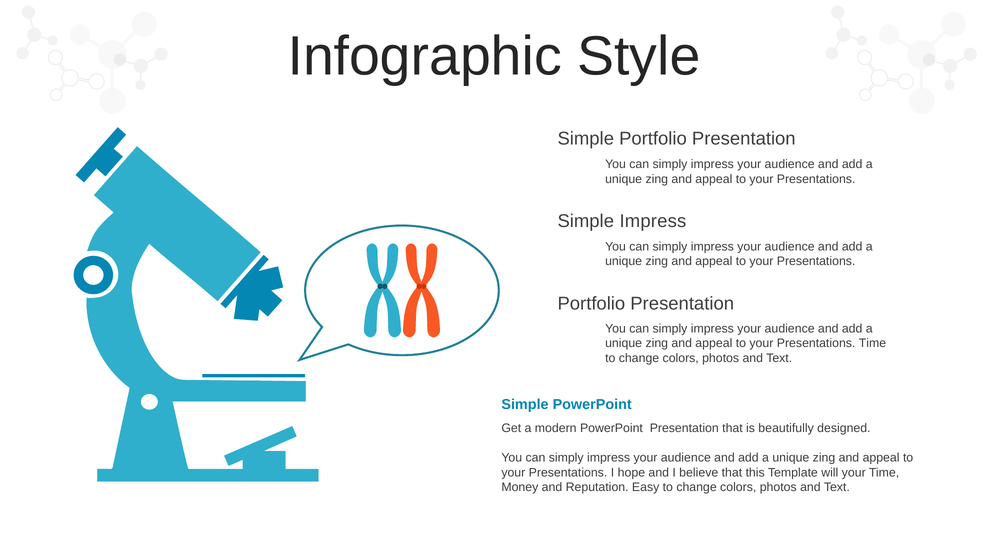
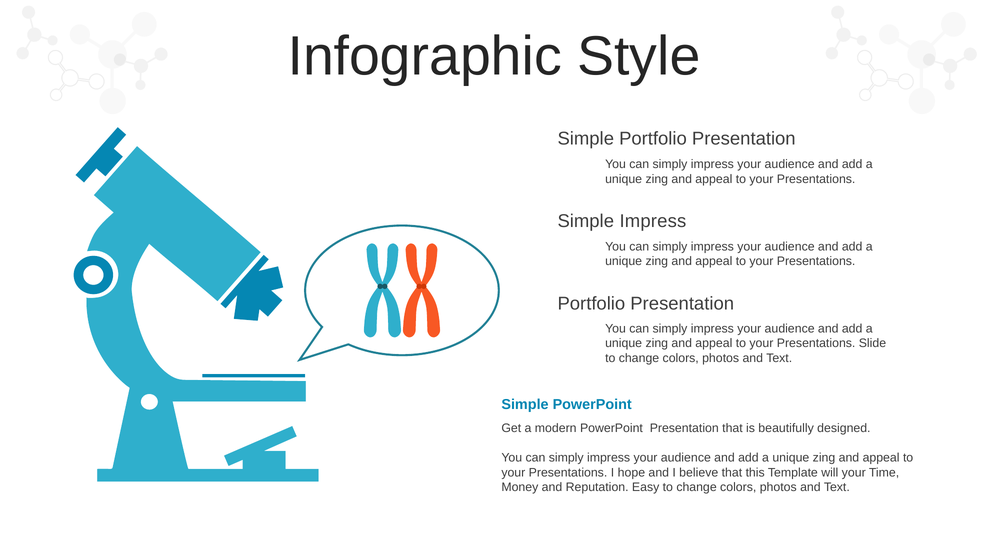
Presentations Time: Time -> Slide
